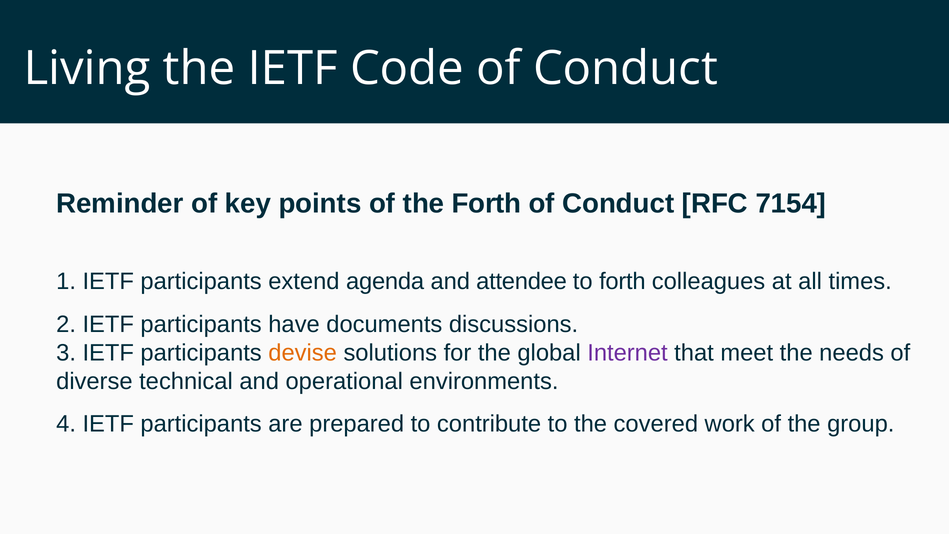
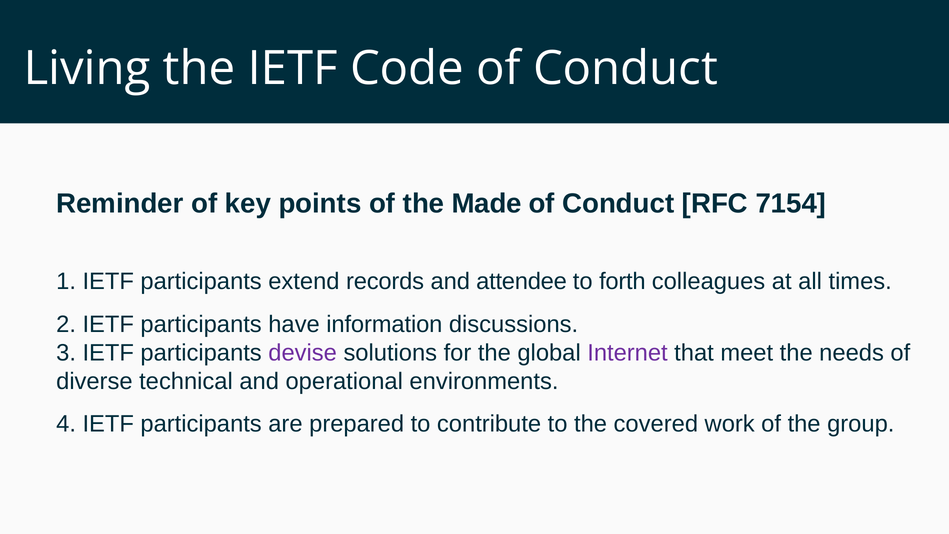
the Forth: Forth -> Made
agenda: agenda -> records
documents: documents -> information
devise colour: orange -> purple
